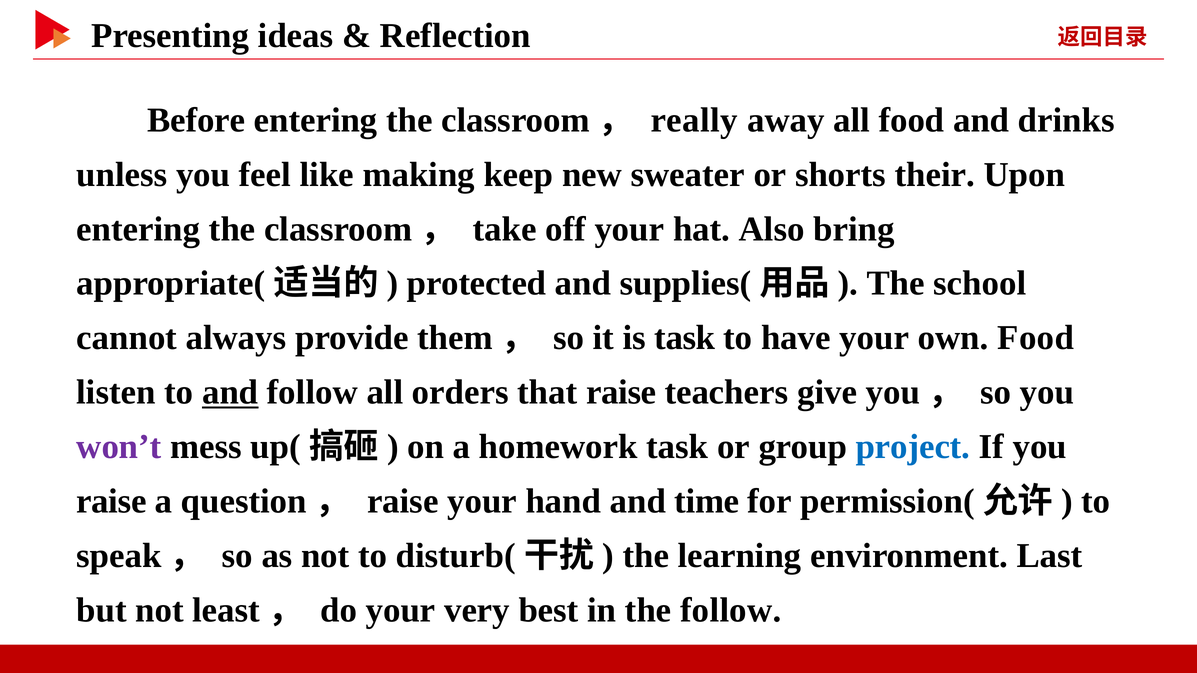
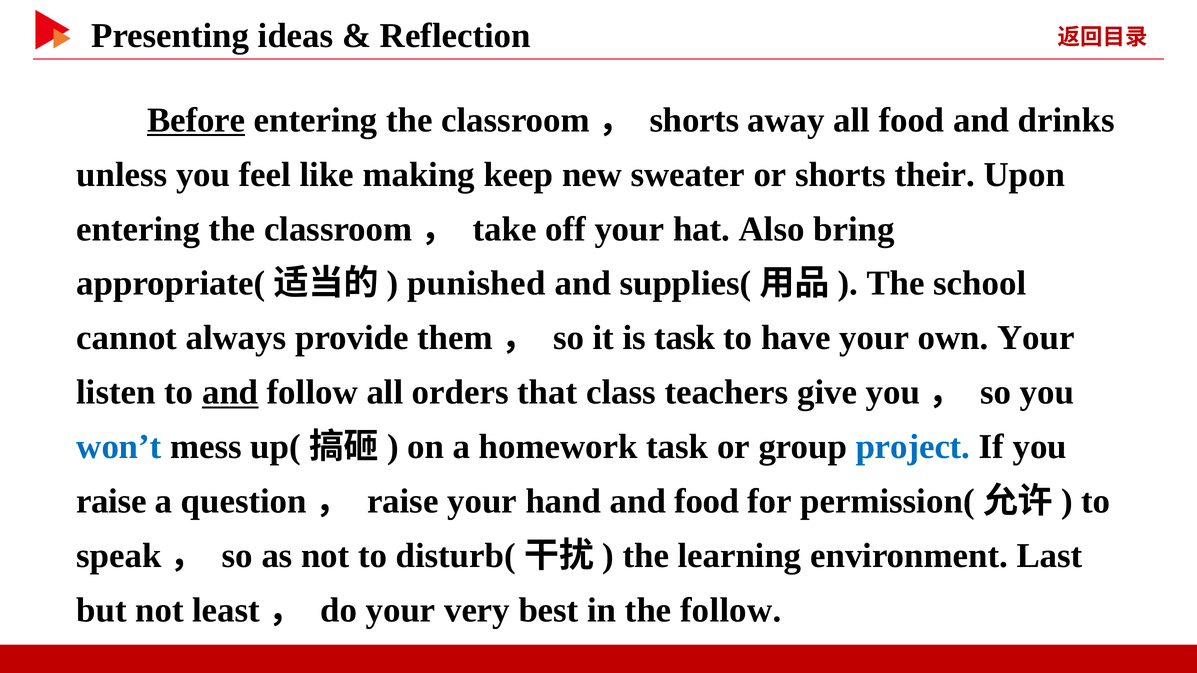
Before underline: none -> present
really at (694, 120): really -> shorts
protected: protected -> punished
own Food: Food -> Your
that raise: raise -> class
won’t colour: purple -> blue
and time: time -> food
